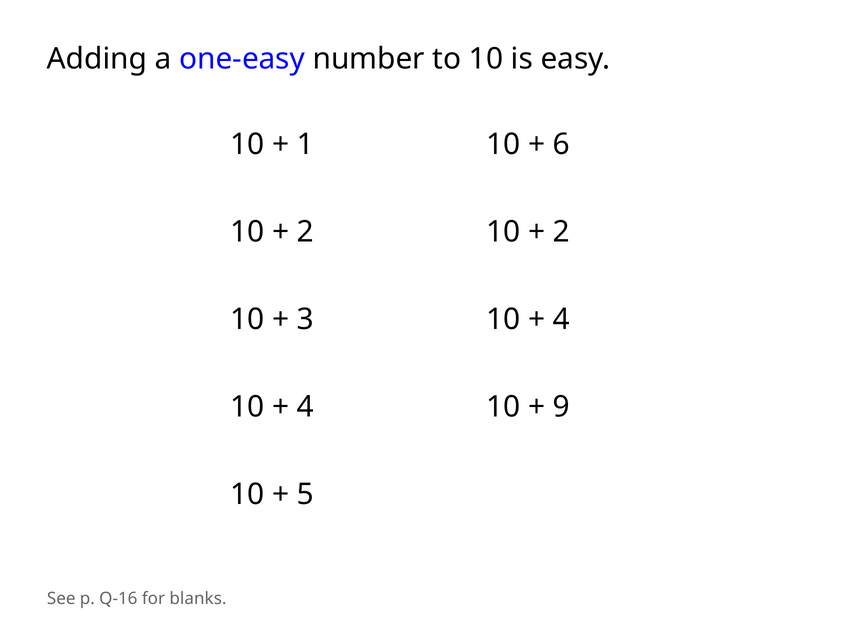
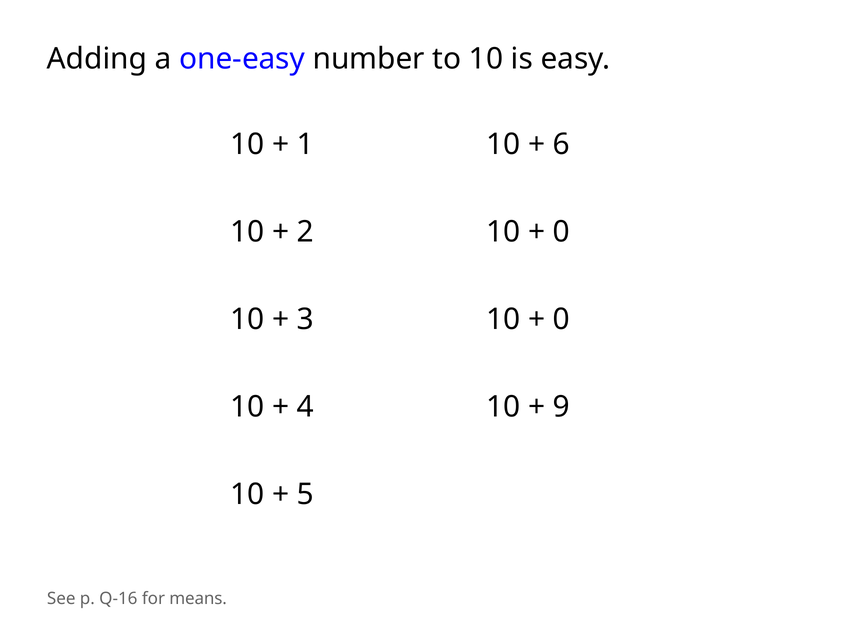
2 at (561, 232): 2 -> 0
4 at (561, 319): 4 -> 0
blanks: blanks -> means
